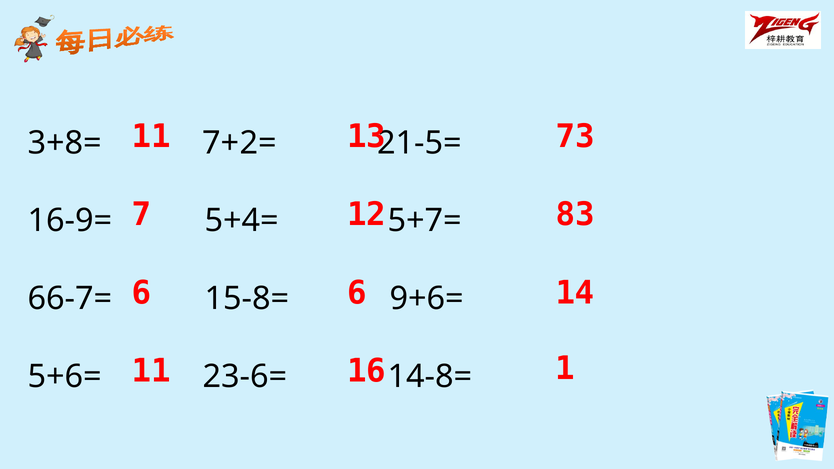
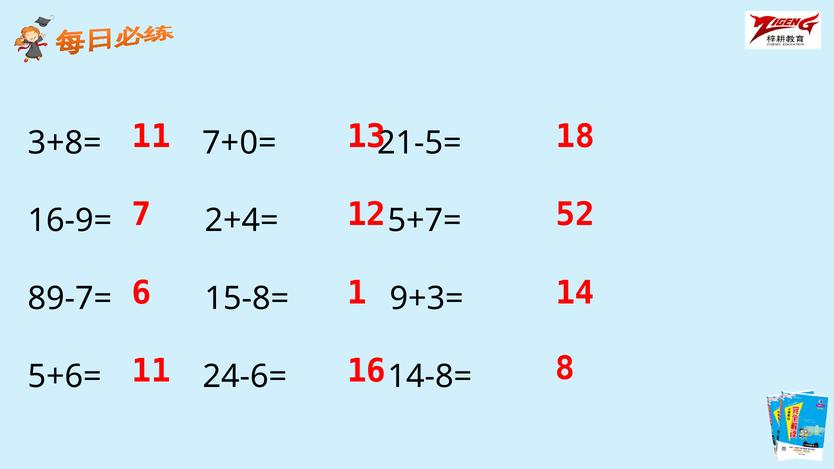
73: 73 -> 18
7+2=: 7+2= -> 7+0=
83: 83 -> 52
5+4=: 5+4= -> 2+4=
6 6: 6 -> 1
66-7=: 66-7= -> 89-7=
9+6=: 9+6= -> 9+3=
1: 1 -> 8
23-6=: 23-6= -> 24-6=
